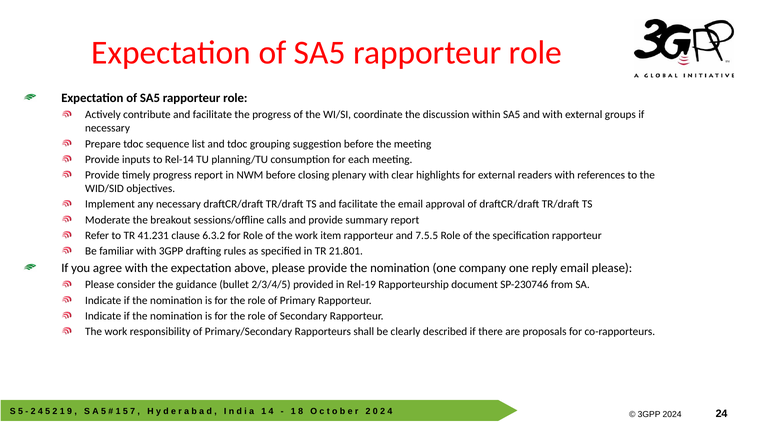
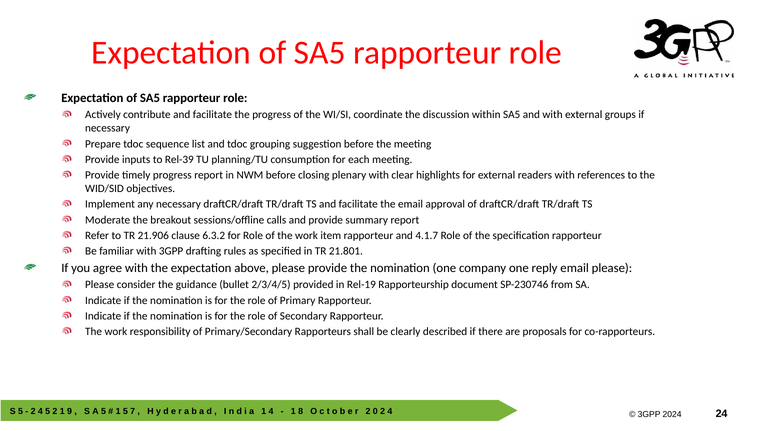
Rel-14: Rel-14 -> Rel-39
41.231: 41.231 -> 21.906
7.5.5: 7.5.5 -> 4.1.7
